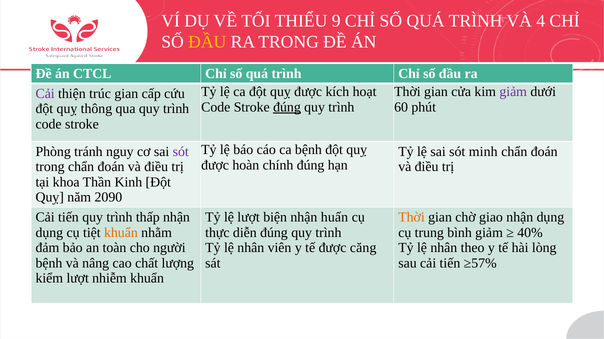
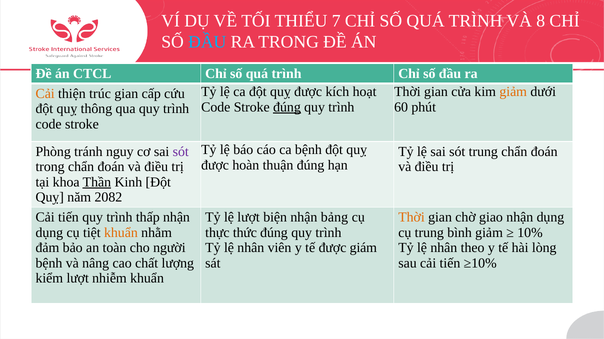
9: 9 -> 7
4: 4 -> 8
ĐẦU at (207, 42) colour: yellow -> light blue
giảm at (513, 92) colour: purple -> orange
Cải at (45, 94) colour: purple -> orange
sót minh: minh -> trung
chính: chính -> thuận
Thần underline: none -> present
2090: 2090 -> 2082
huấn: huấn -> bảng
diễn: diễn -> thức
40%: 40% -> 10%
căng: căng -> giám
≥57%: ≥57% -> ≥10%
